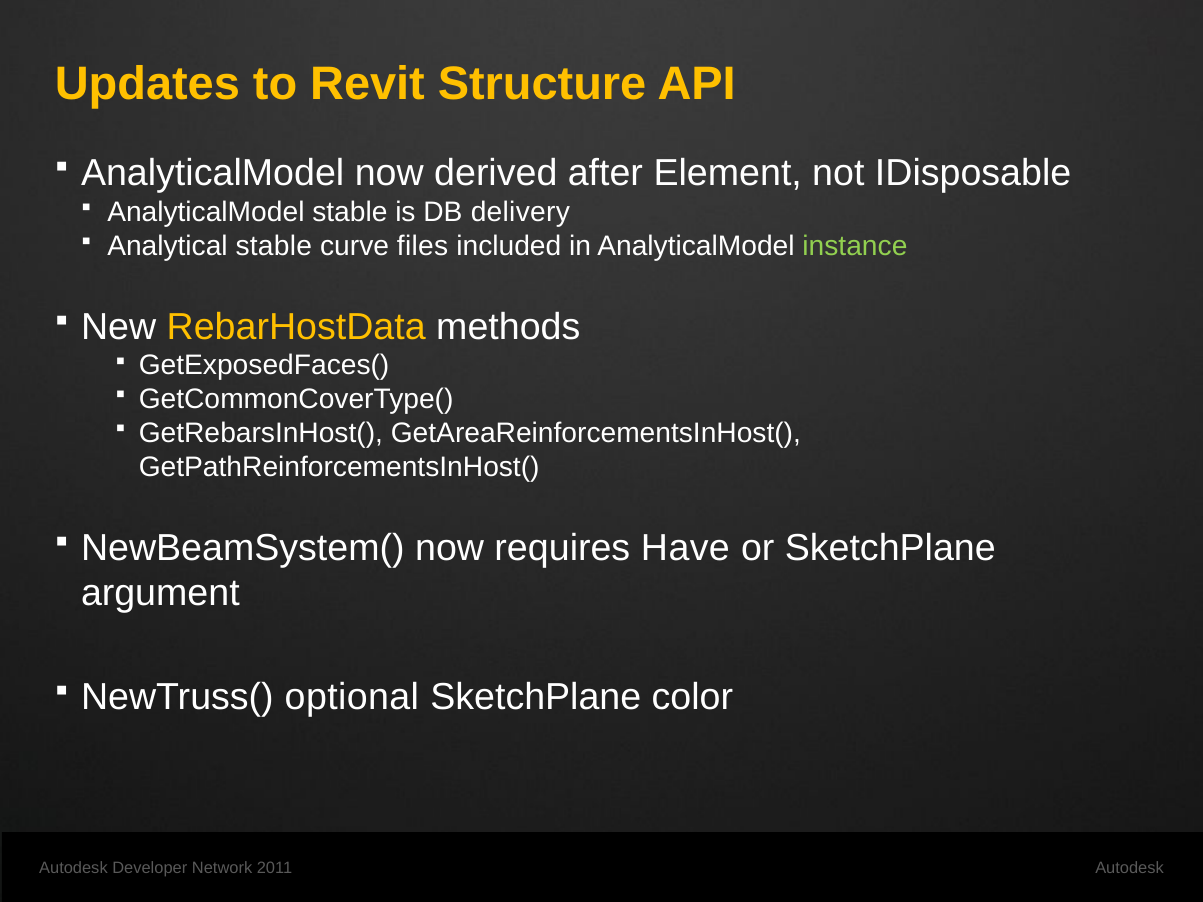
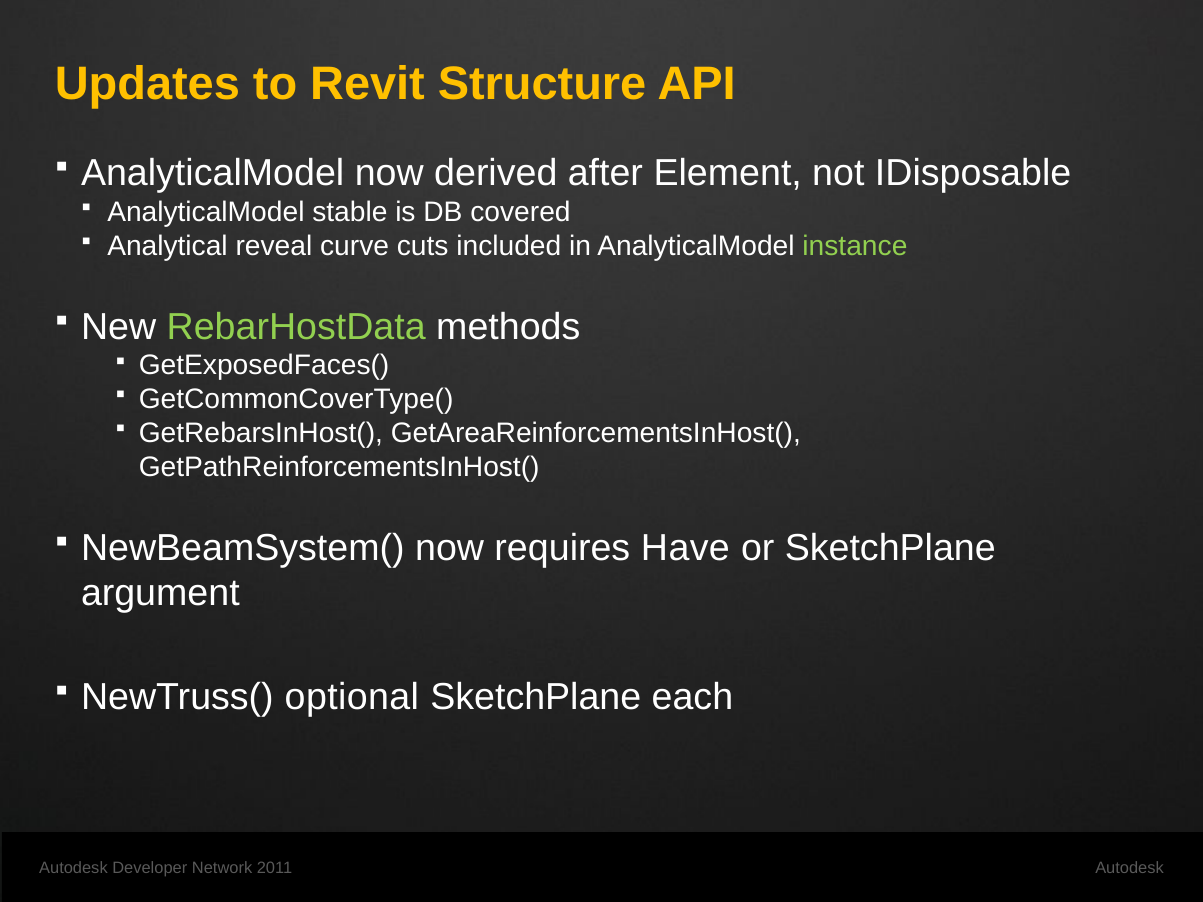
delivery: delivery -> covered
Analytical stable: stable -> reveal
files: files -> cuts
RebarHostData colour: yellow -> light green
color: color -> each
